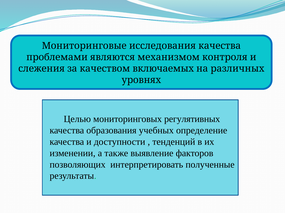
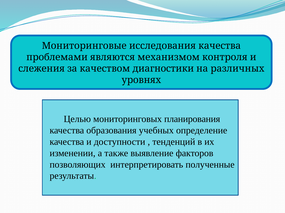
включаемых: включаемых -> диагностики
регулятивных: регулятивных -> планирования
